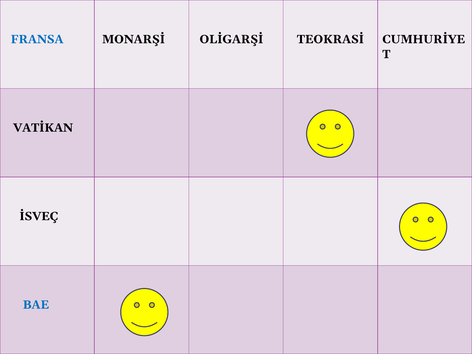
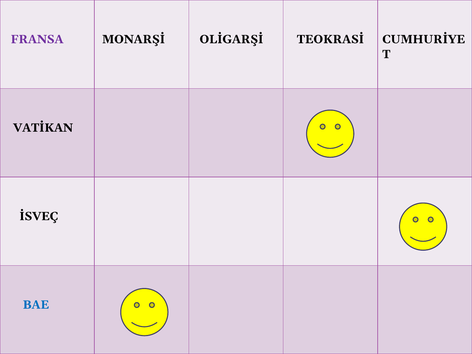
FRANSA colour: blue -> purple
